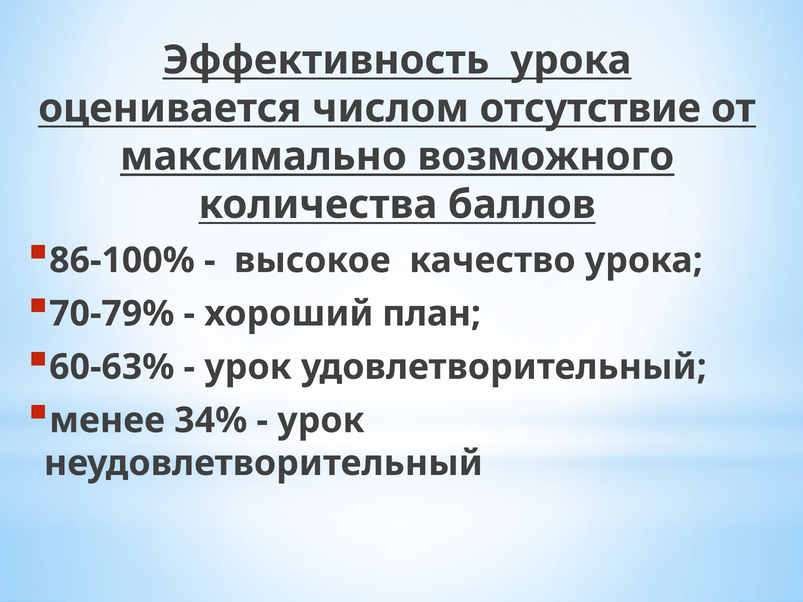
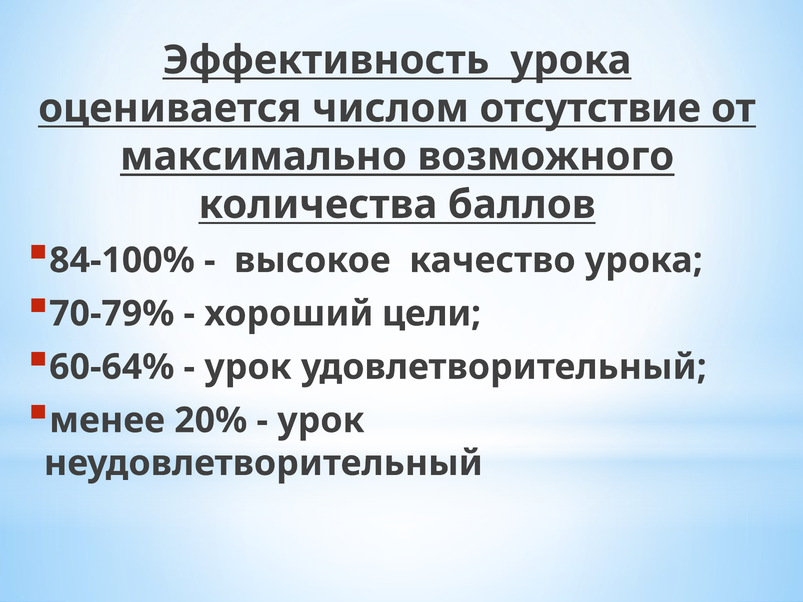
86-100%: 86-100% -> 84-100%
план: план -> цели
60-63%: 60-63% -> 60-64%
34%: 34% -> 20%
